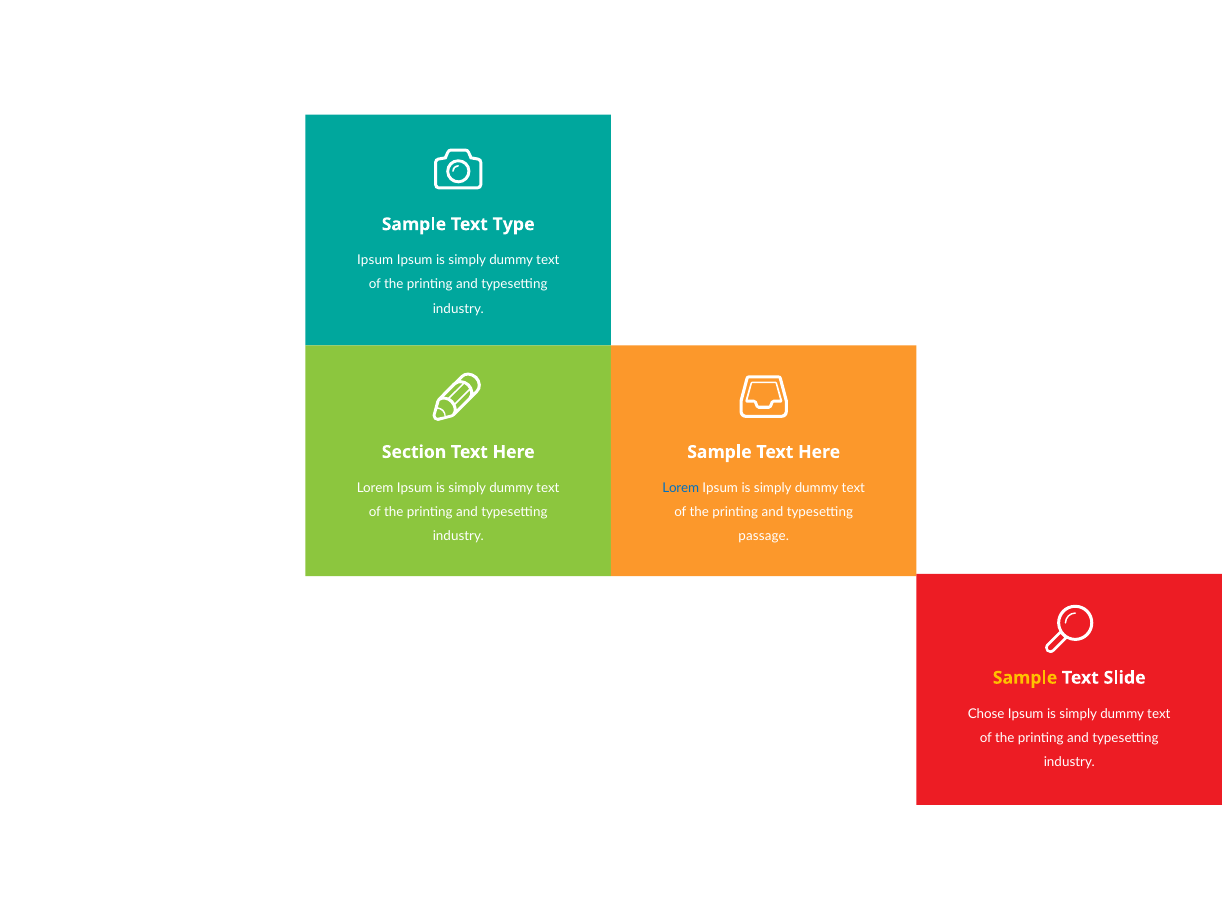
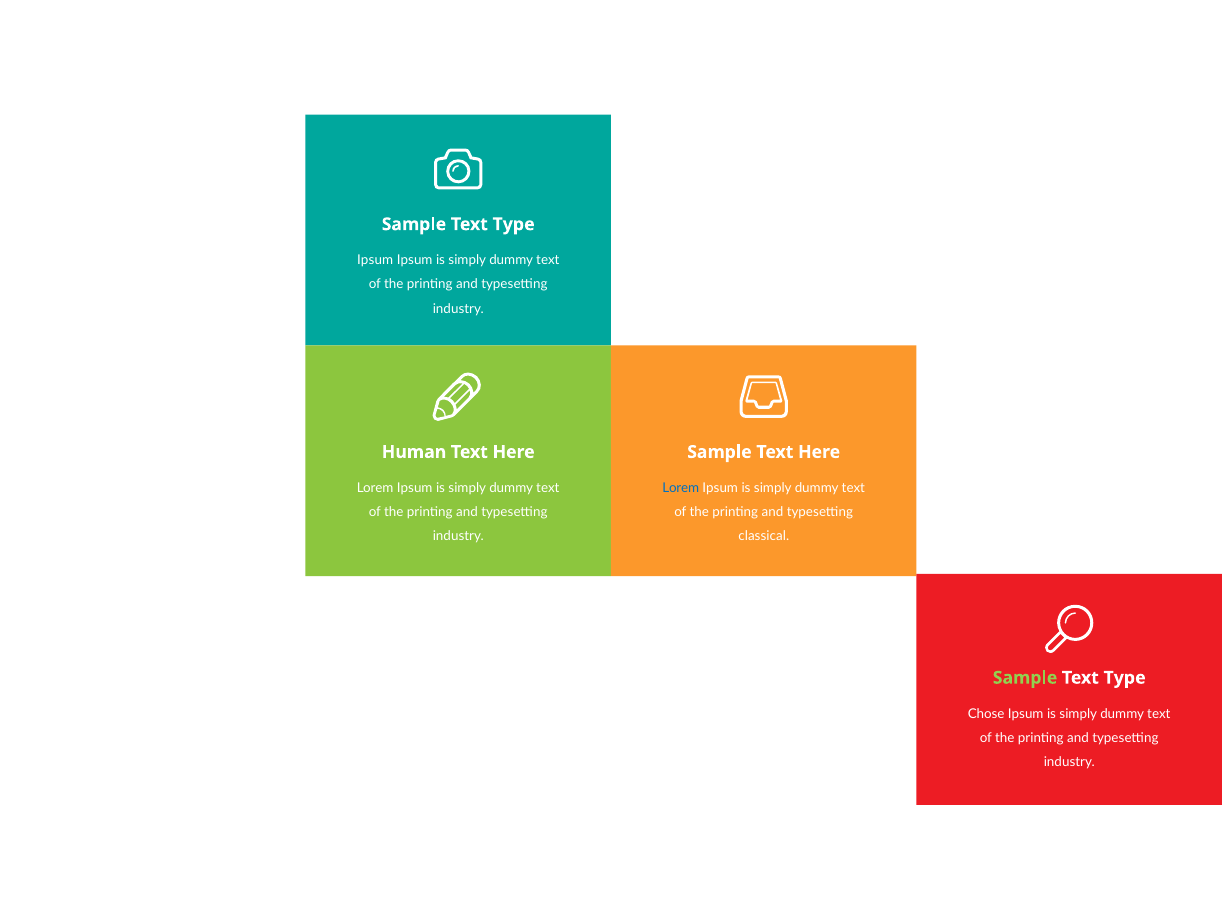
Section: Section -> Human
passage: passage -> classical
Sample at (1025, 677) colour: yellow -> light green
Slide at (1125, 677): Slide -> Type
